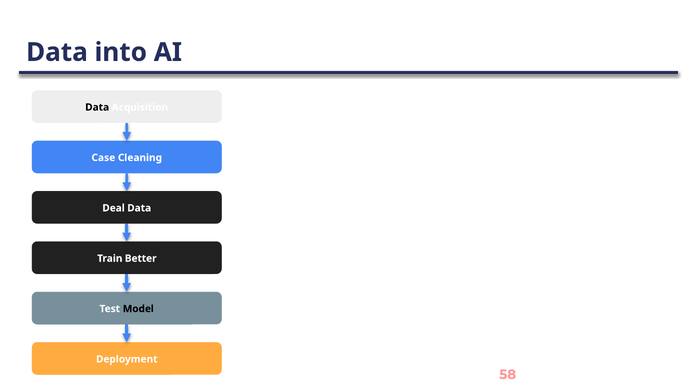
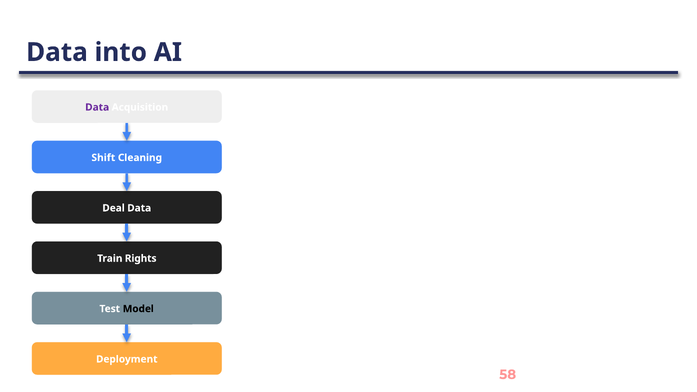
Data at (97, 107) colour: black -> purple
Case: Case -> Shift
Better: Better -> Rights
